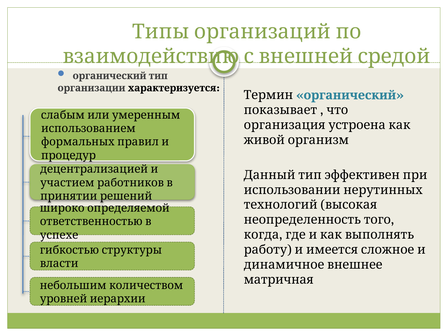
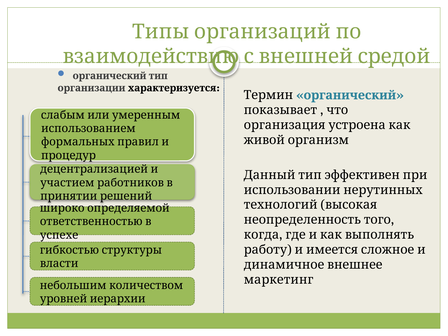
матричная: матричная -> маркетинг
